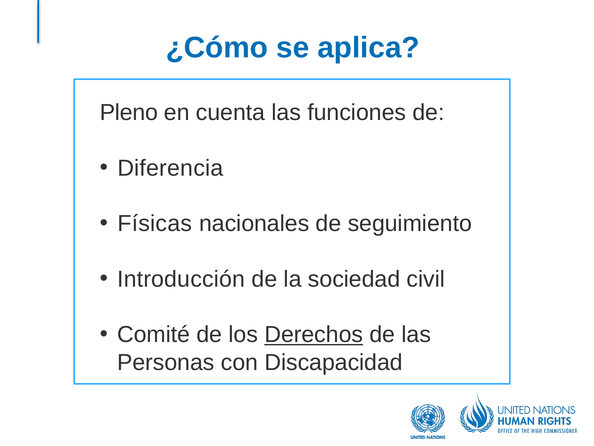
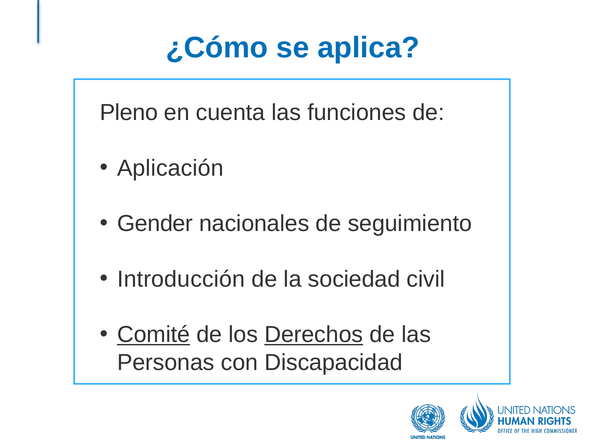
Diferencia: Diferencia -> Aplicación
Físicas: Físicas -> Gender
Comité underline: none -> present
